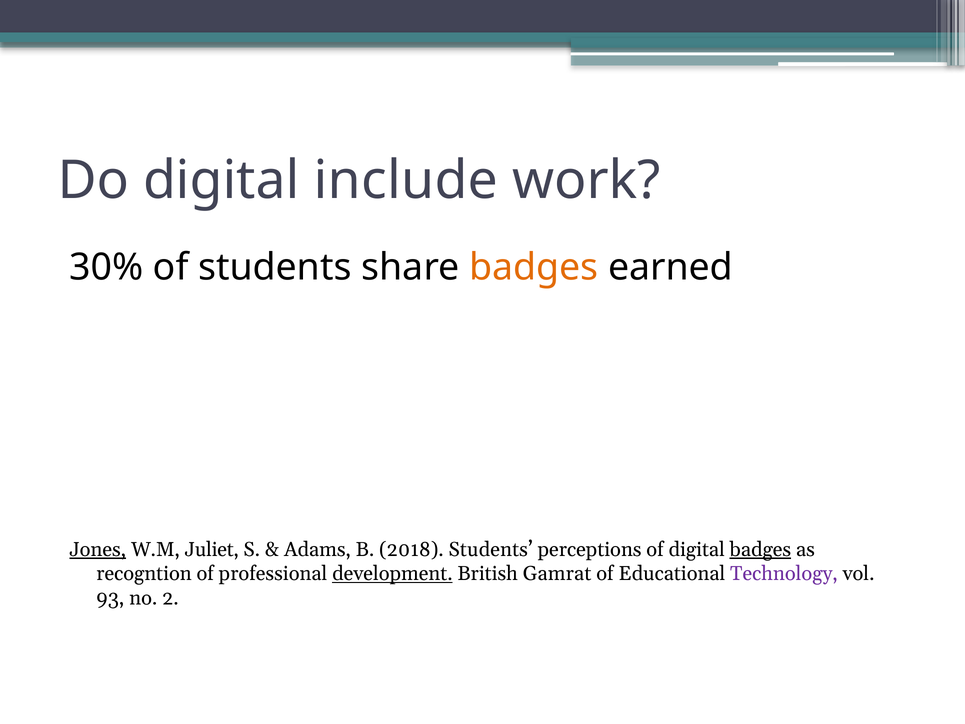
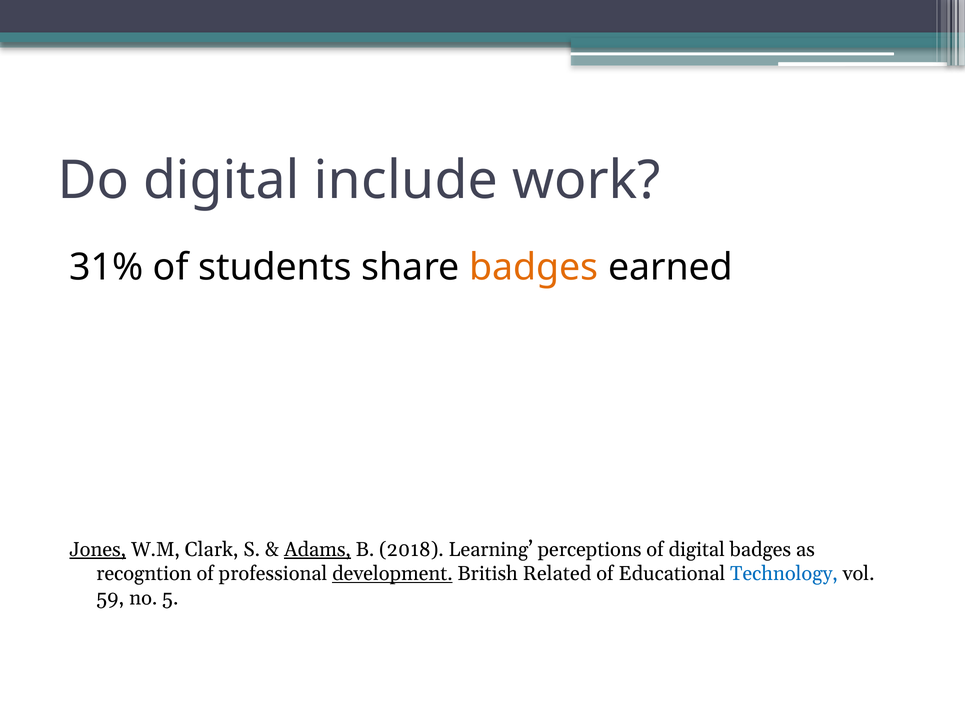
30%: 30% -> 31%
Juliet: Juliet -> Clark
Adams underline: none -> present
2018 Students: Students -> Learning
badges at (760, 549) underline: present -> none
Gamrat: Gamrat -> Related
Technology colour: purple -> blue
93: 93 -> 59
2: 2 -> 5
